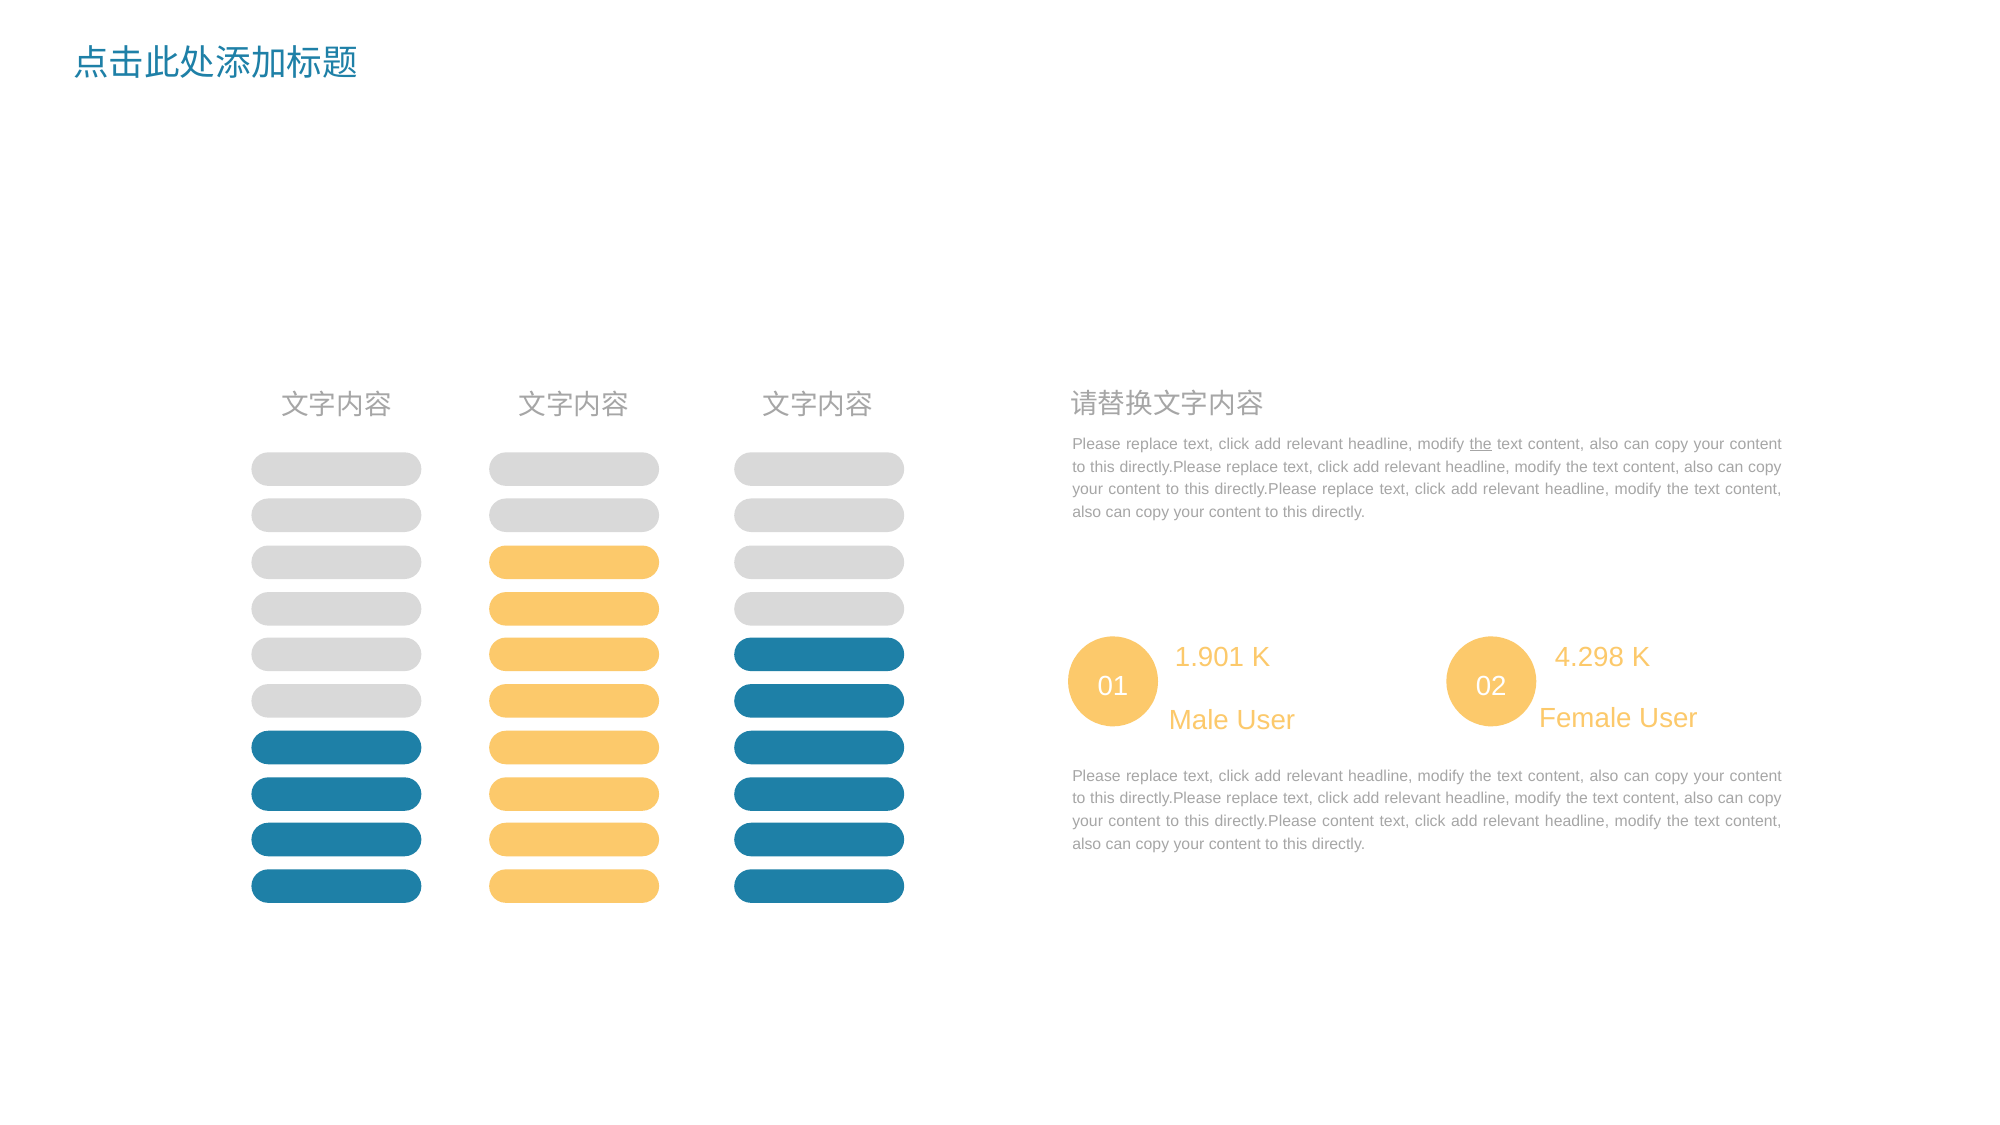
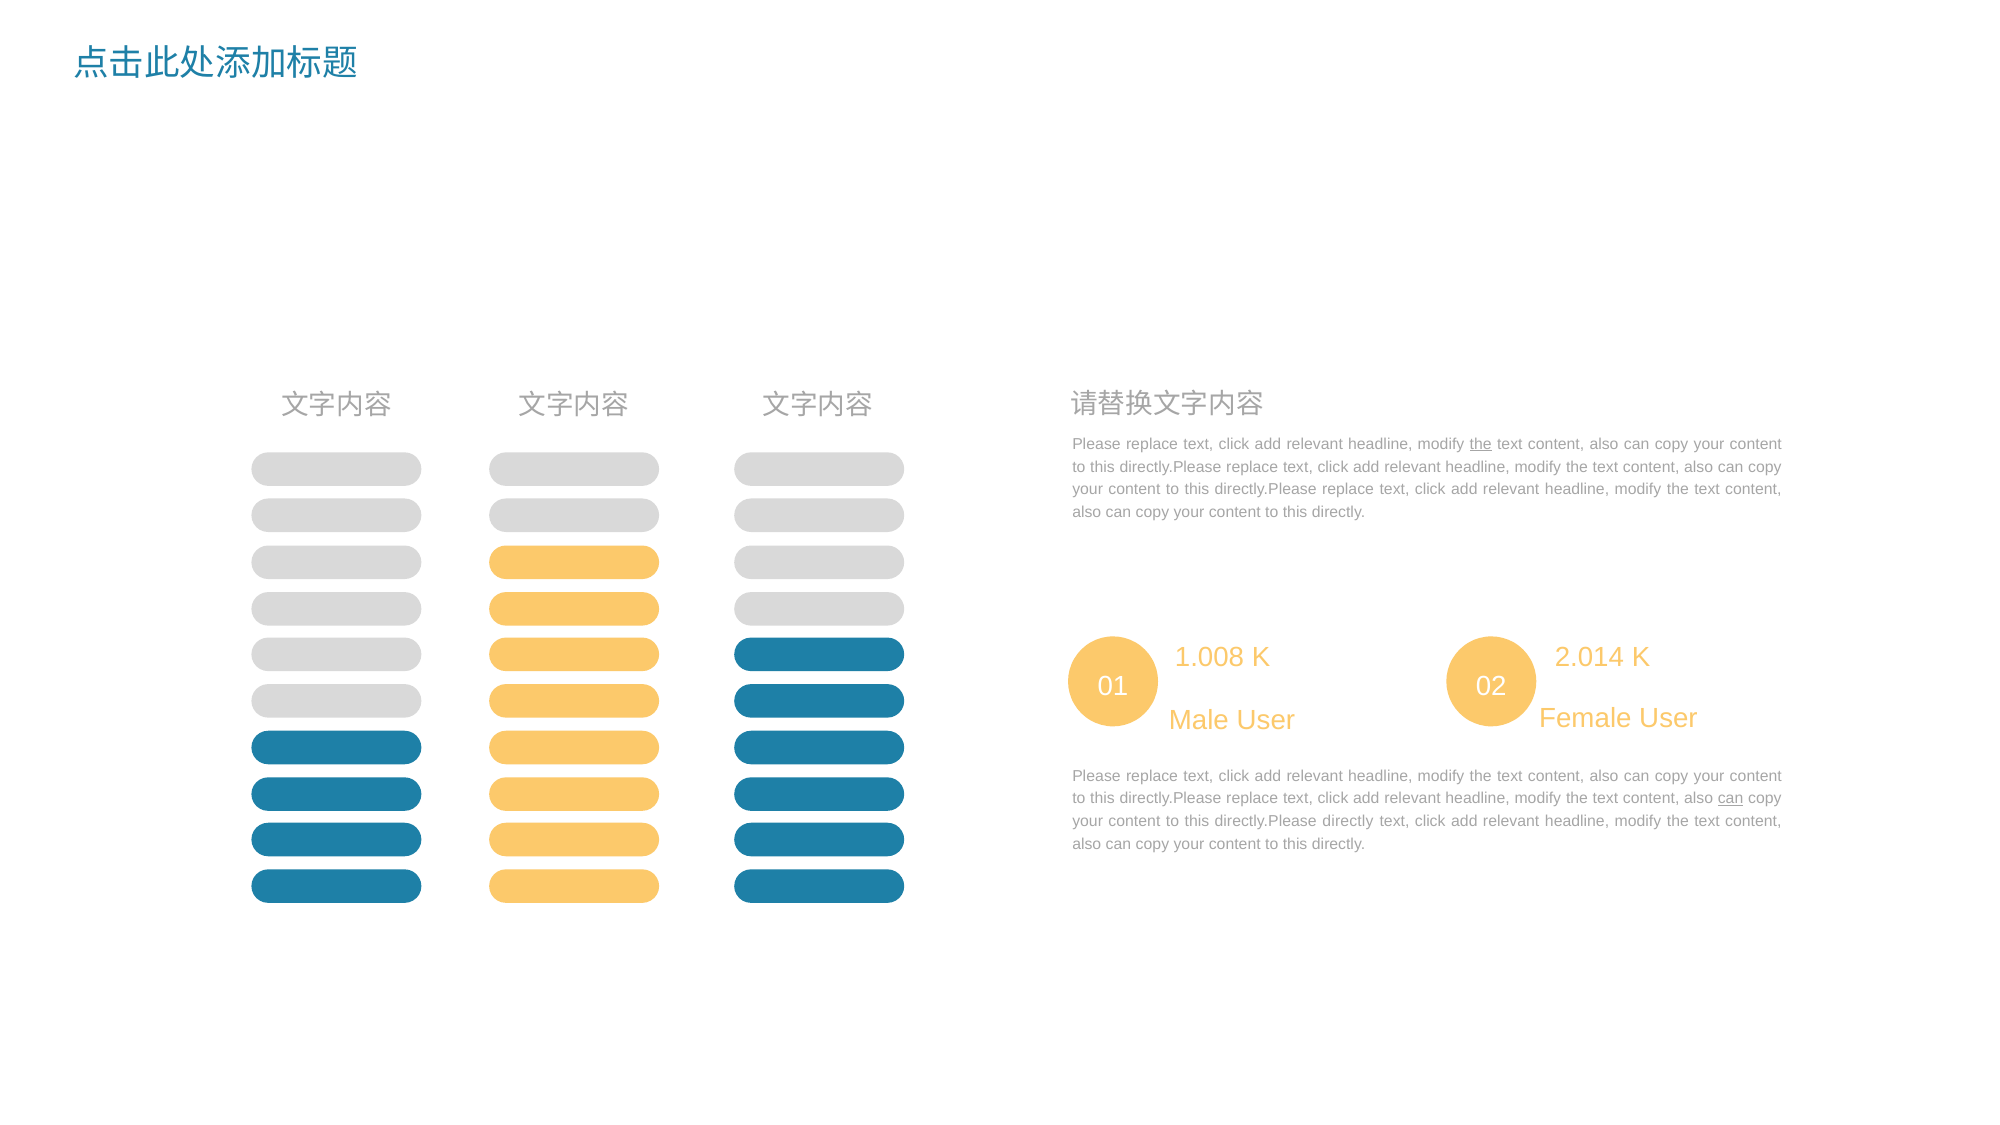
1.901: 1.901 -> 1.008
4.298: 4.298 -> 2.014
can at (1731, 799) underline: none -> present
directly.Please content: content -> directly
